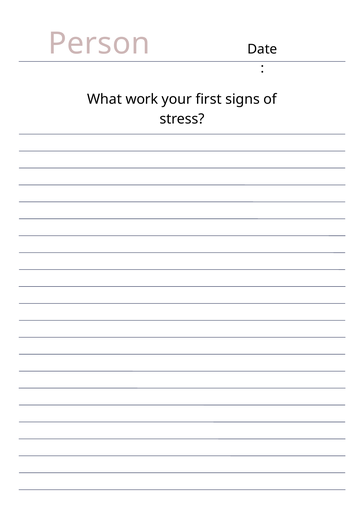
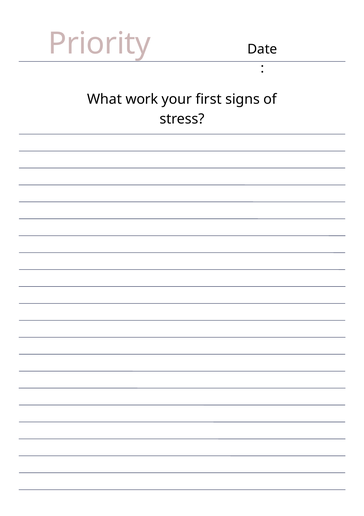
Person: Person -> Priority
